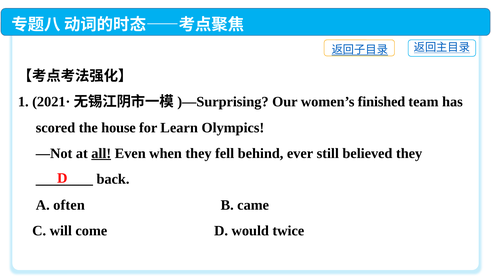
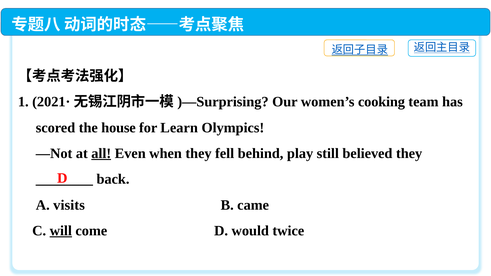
finished: finished -> cooking
ever: ever -> play
often: often -> visits
will underline: none -> present
